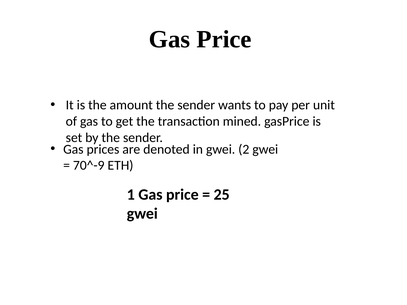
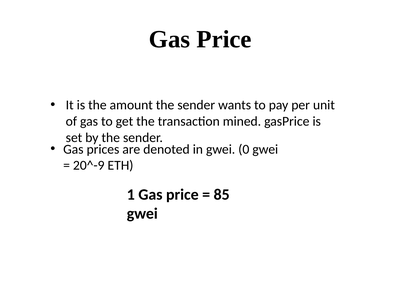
2: 2 -> 0
70^-9: 70^-9 -> 20^-9
25: 25 -> 85
